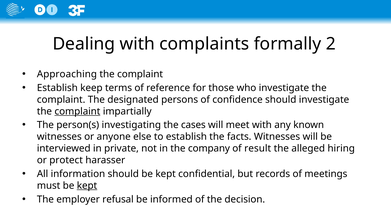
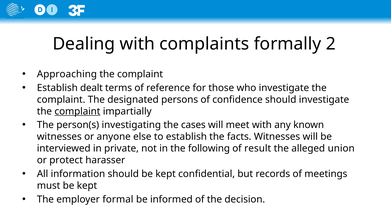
keep: keep -> dealt
company: company -> following
hiring: hiring -> union
kept at (87, 186) underline: present -> none
refusal: refusal -> formal
